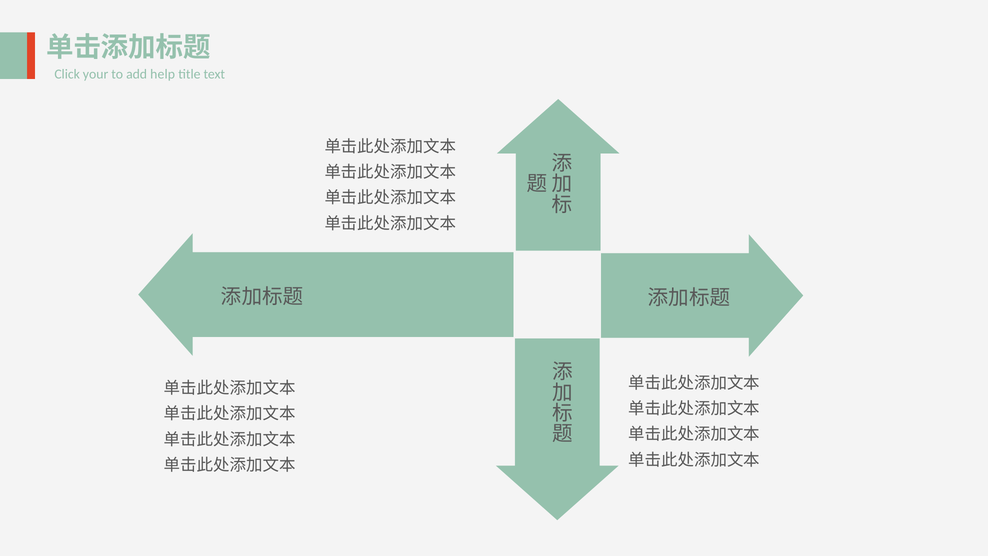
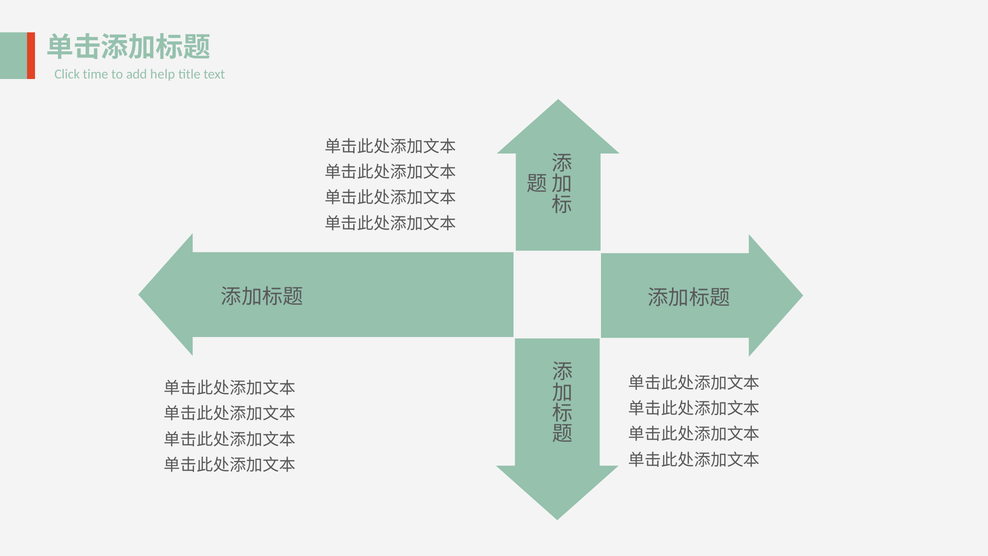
your: your -> time
